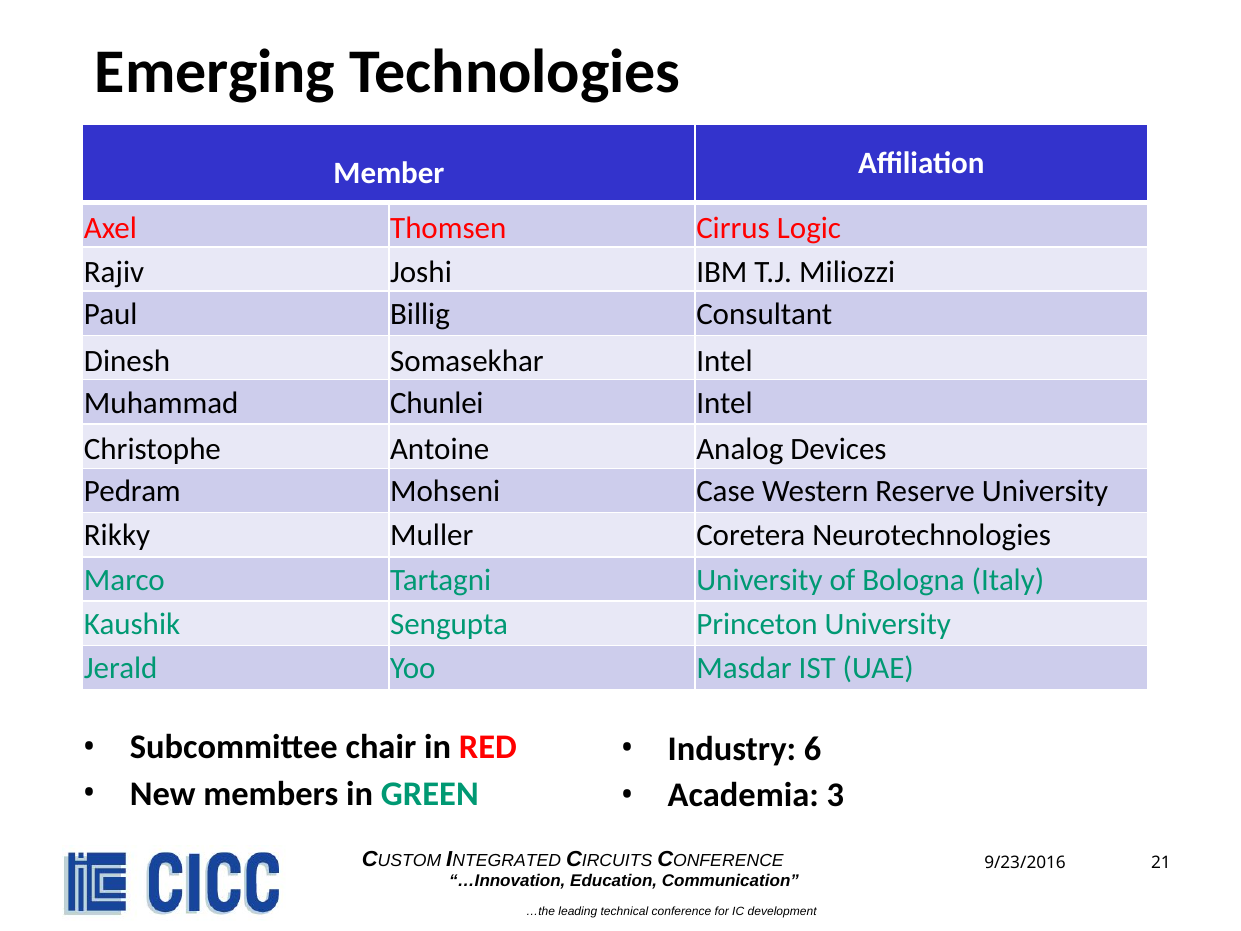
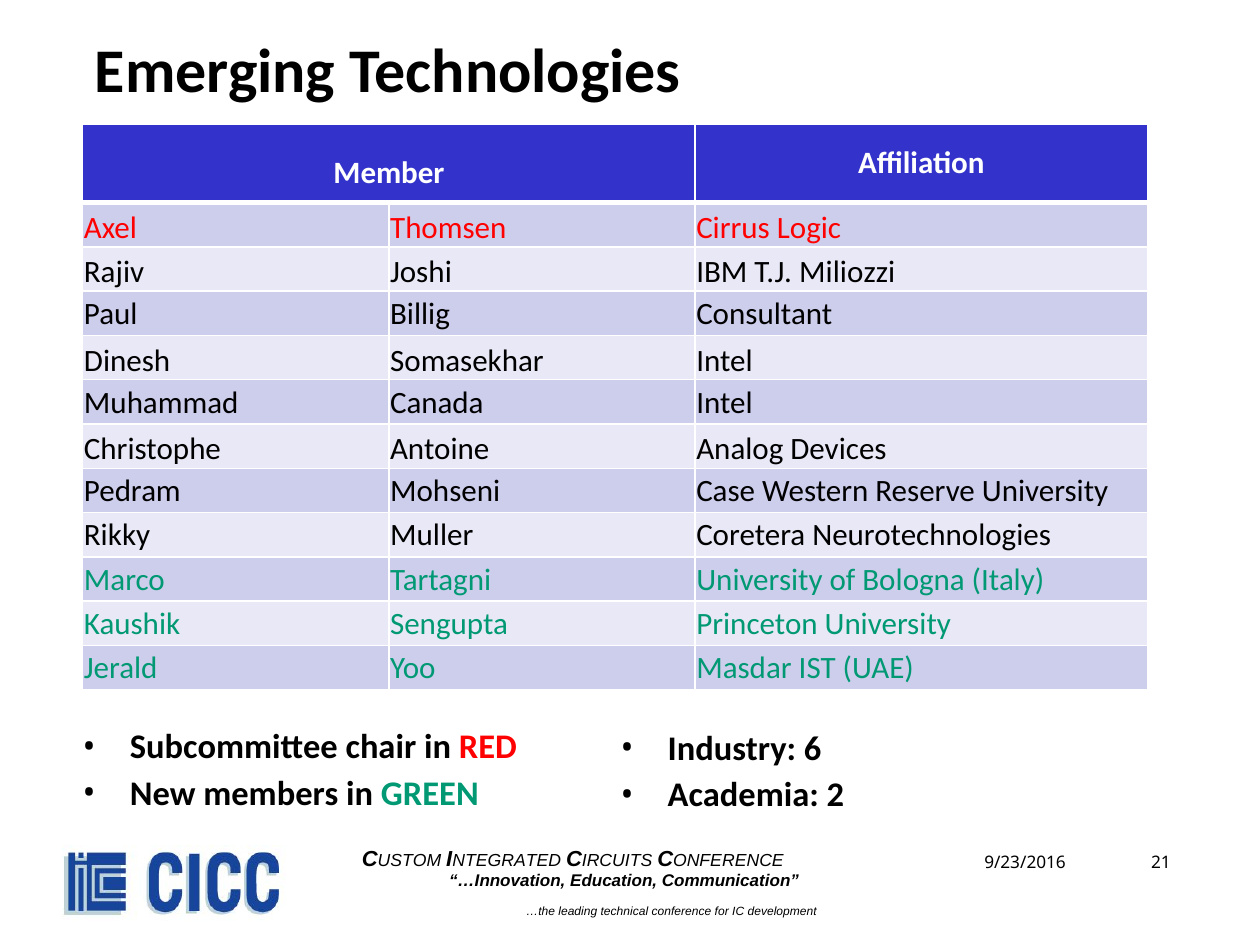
Chunlei: Chunlei -> Canada
3: 3 -> 2
